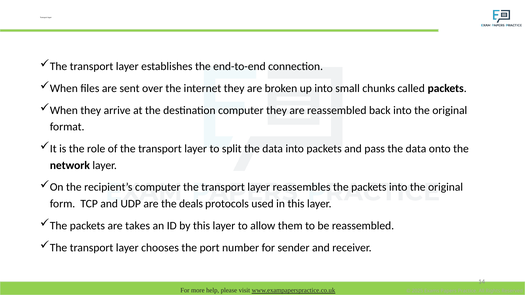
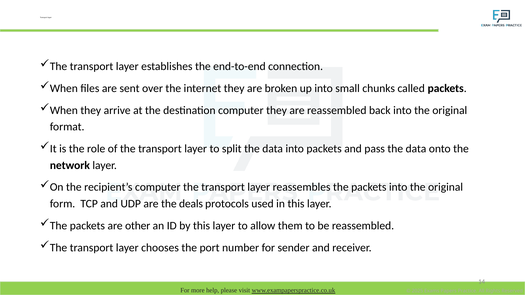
takes: takes -> other
